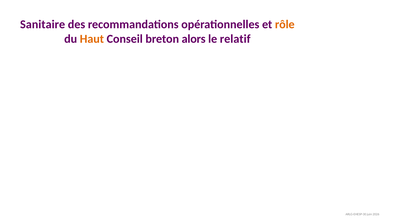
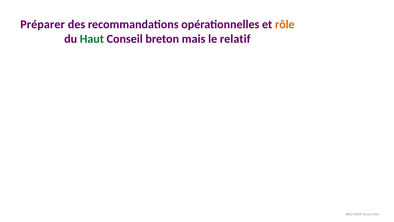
Sanitaire: Sanitaire -> Préparer
Haut colour: orange -> green
alors: alors -> mais
